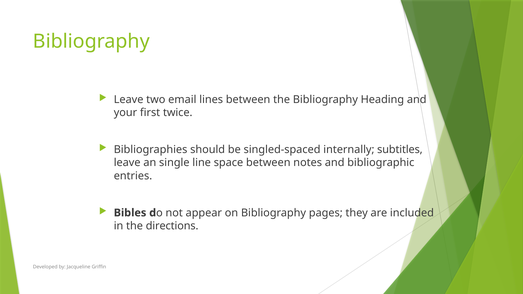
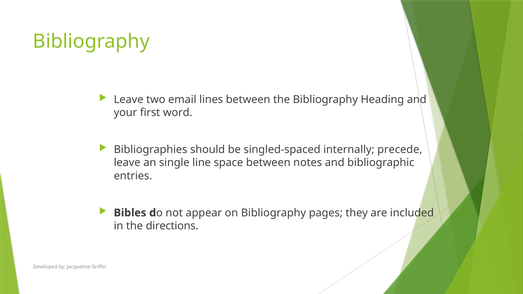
twice: twice -> word
subtitles: subtitles -> precede
